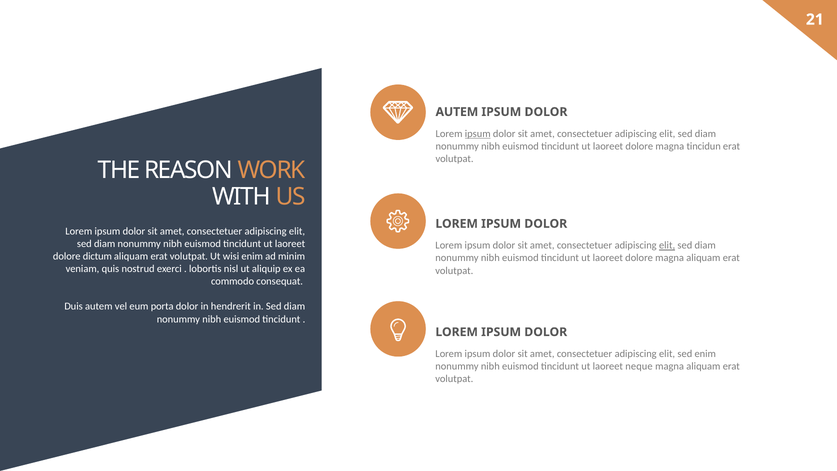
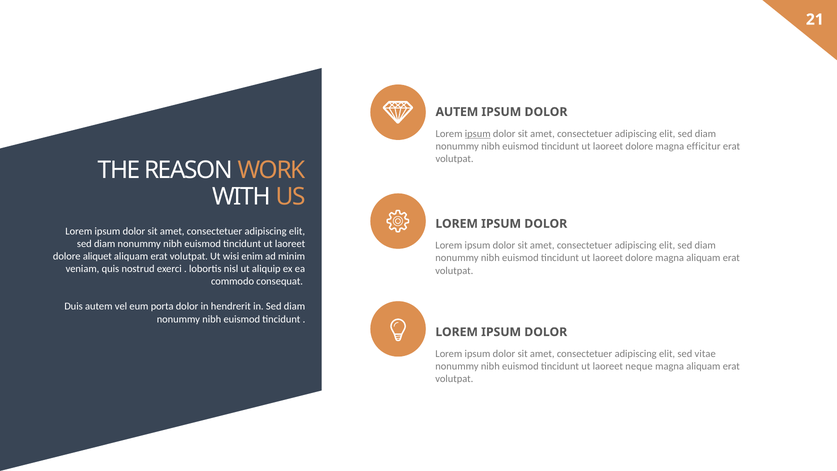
tincidun: tincidun -> efficitur
elit at (667, 245) underline: present -> none
dictum: dictum -> aliquet
sed enim: enim -> vitae
